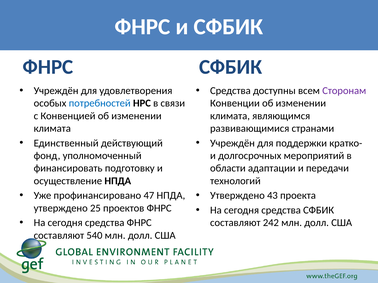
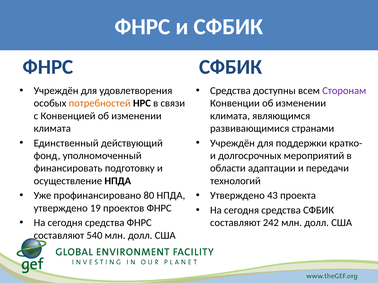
потребностей colour: blue -> orange
47: 47 -> 80
25: 25 -> 19
